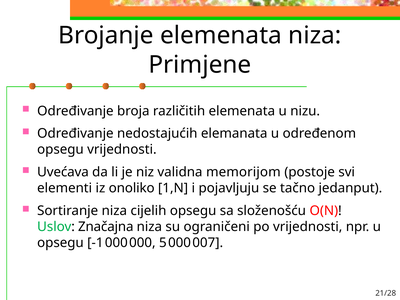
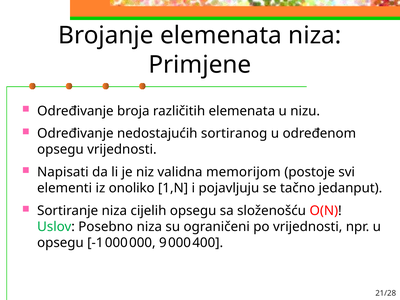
elemanata: elemanata -> sortiranog
Uvećava: Uvećava -> Napisati
Značajna: Značajna -> Posebno
5: 5 -> 9
007: 007 -> 400
